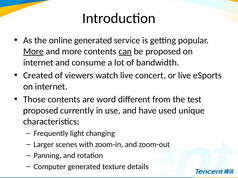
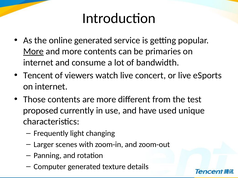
can underline: present -> none
be proposed: proposed -> primaries
Created: Created -> Tencent
are word: word -> more
